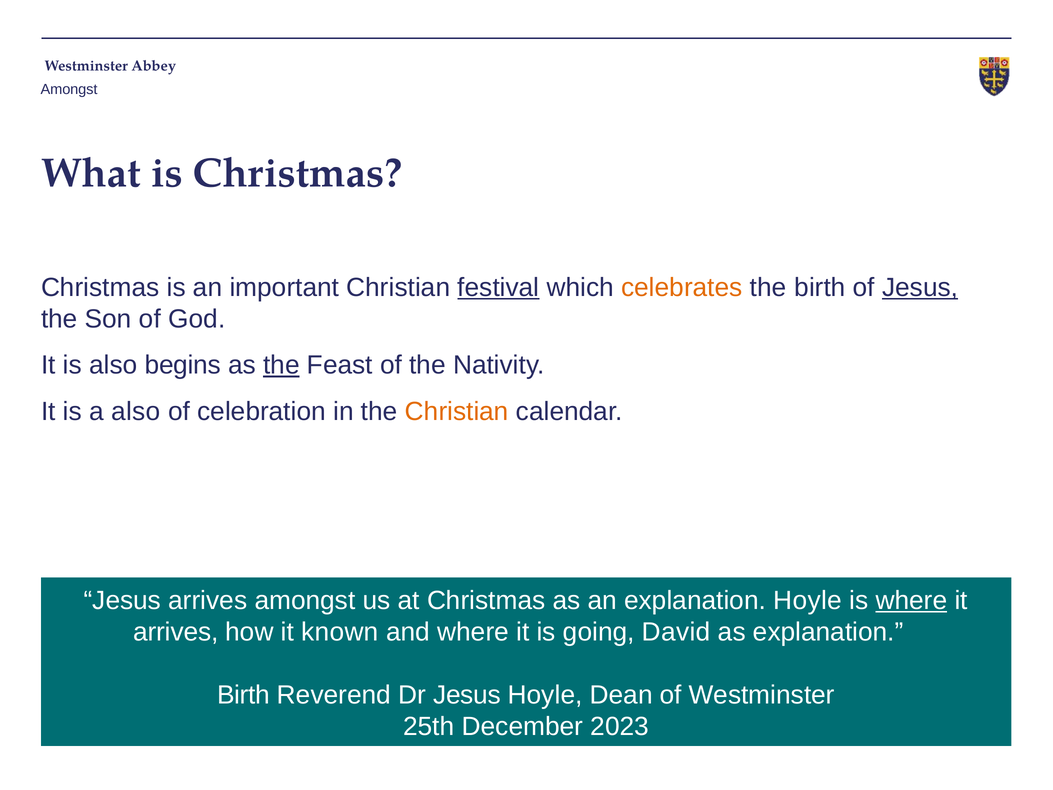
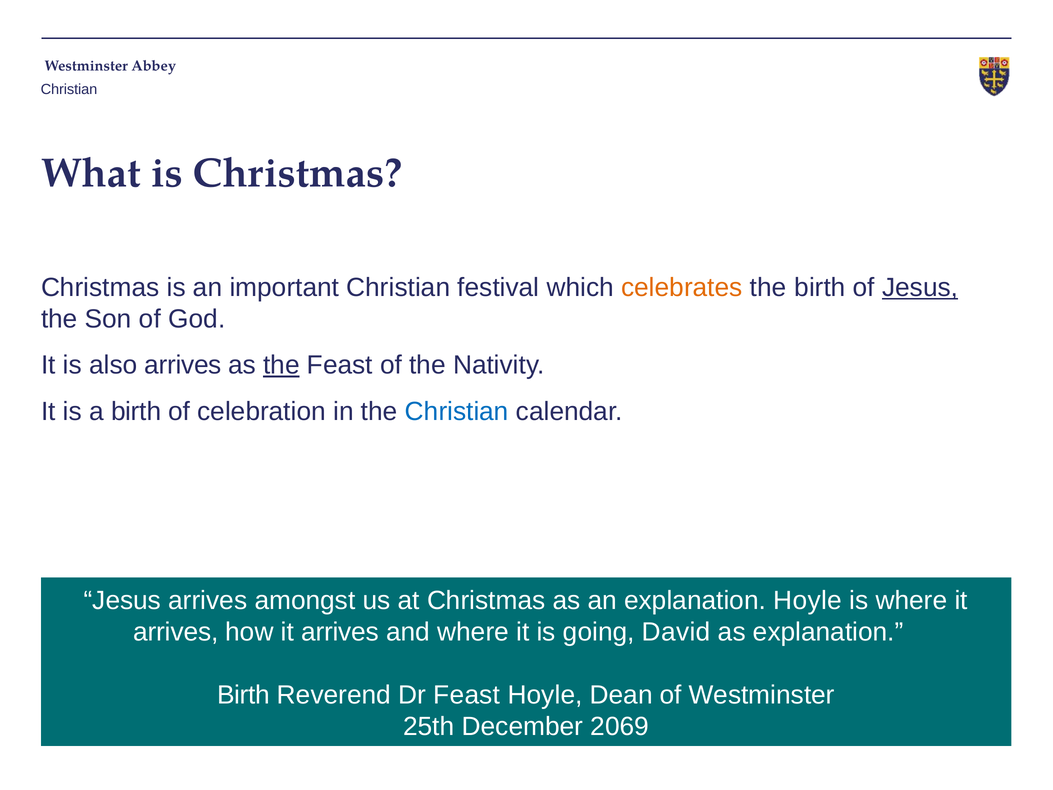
Amongst at (69, 89): Amongst -> Christian
festival underline: present -> none
also begins: begins -> arrives
a also: also -> birth
Christian at (457, 411) colour: orange -> blue
where at (911, 600) underline: present -> none
how it known: known -> arrives
Dr Jesus: Jesus -> Feast
2023: 2023 -> 2069
